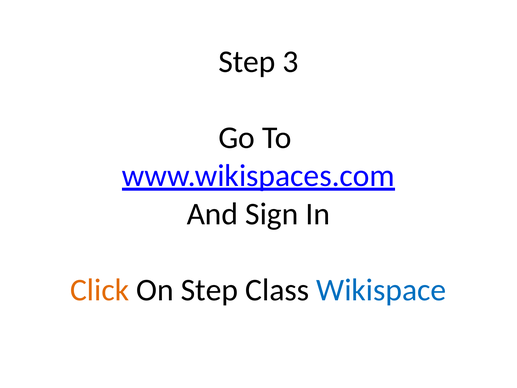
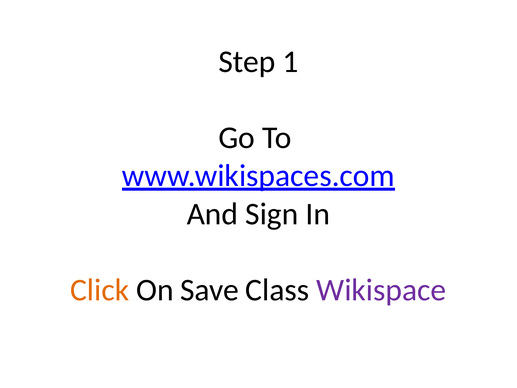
3: 3 -> 1
On Step: Step -> Save
Wikispace colour: blue -> purple
